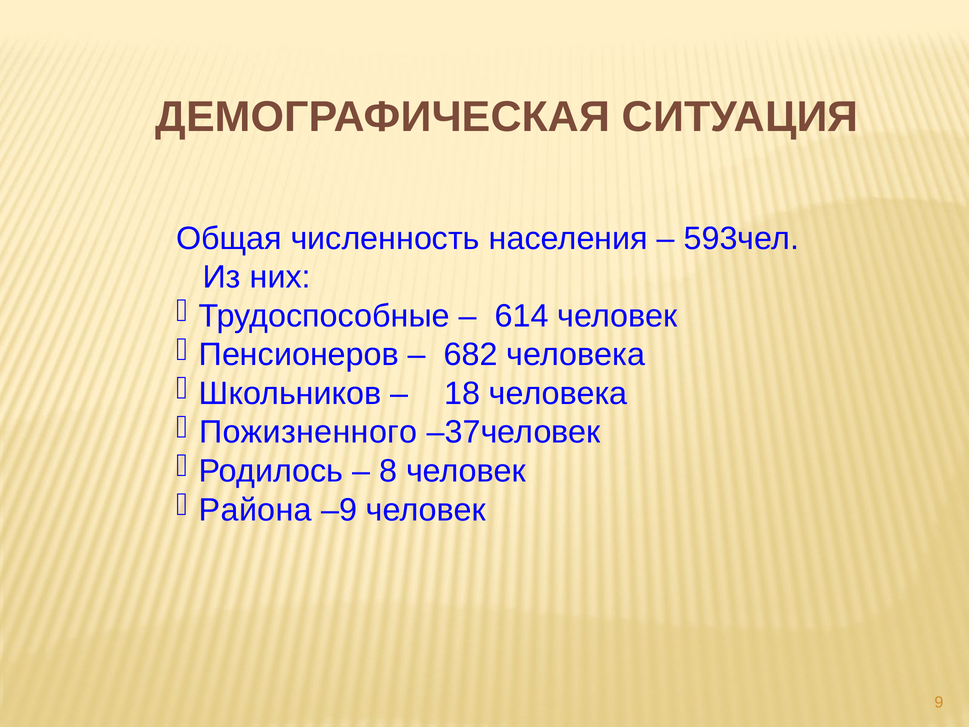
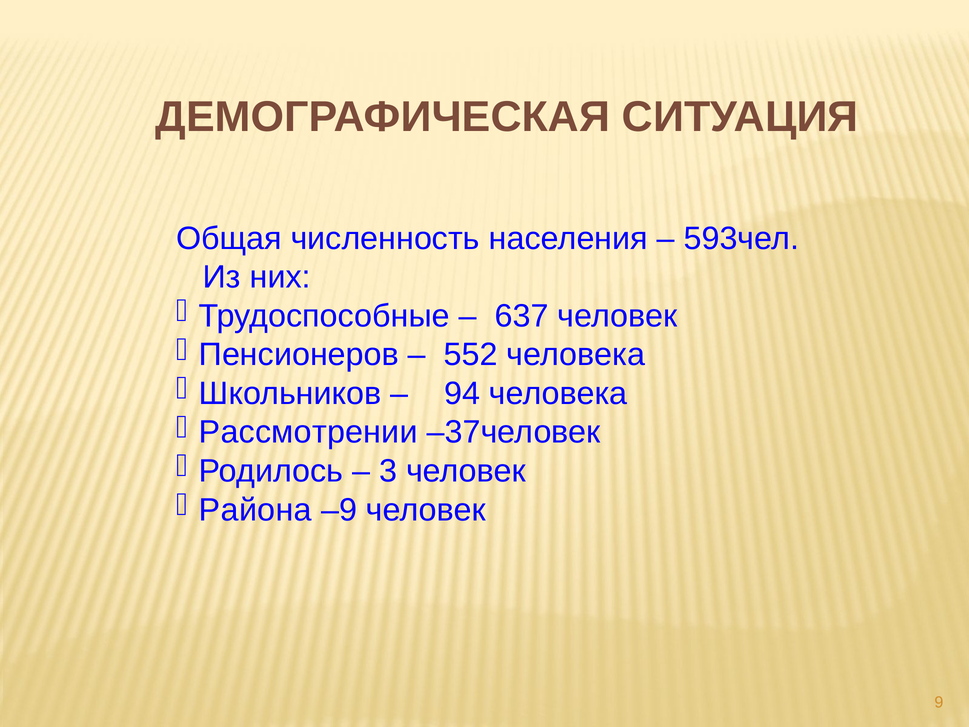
614: 614 -> 637
682: 682 -> 552
18: 18 -> 94
Пожизненного: Пожизненного -> Рассмотрении
8: 8 -> 3
